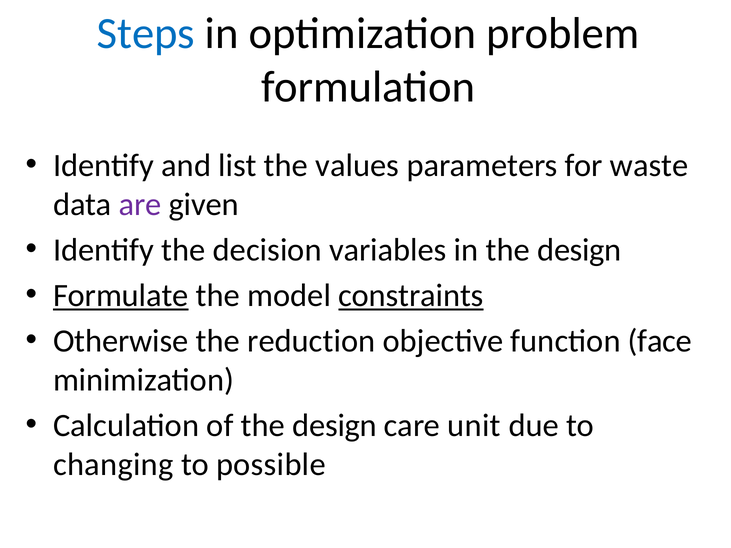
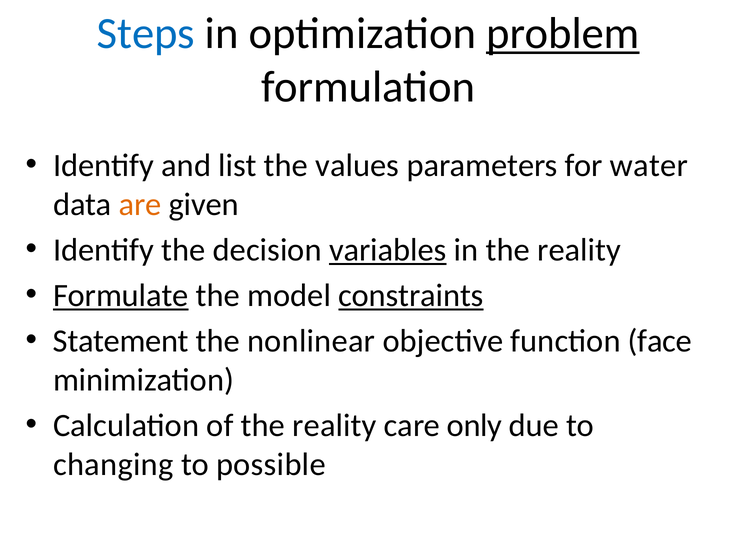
problem underline: none -> present
waste: waste -> water
are colour: purple -> orange
variables underline: none -> present
in the design: design -> reality
Otherwise: Otherwise -> Statement
reduction: reduction -> nonlinear
of the design: design -> reality
unit: unit -> only
